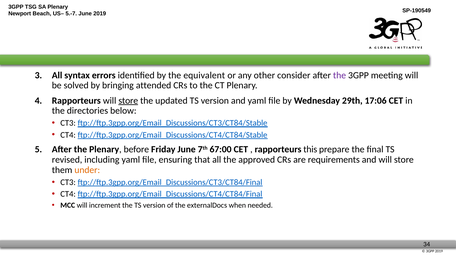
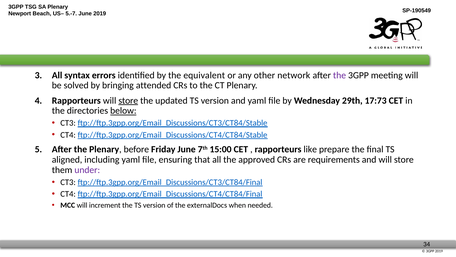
consider: consider -> network
17:06: 17:06 -> 17:73
below underline: none -> present
67:00: 67:00 -> 15:00
this: this -> like
revised: revised -> aligned
under colour: orange -> purple
